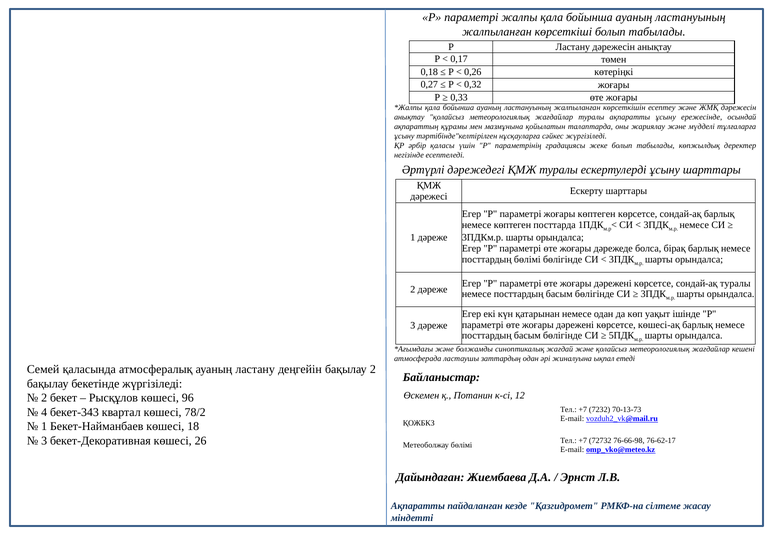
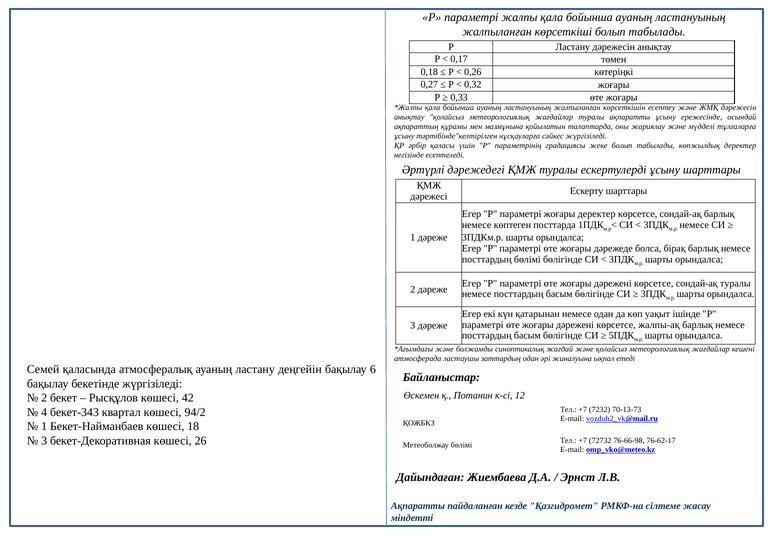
жоғары көптеген: көптеген -> деректер
көшесі-ақ: көшесі-ақ -> жалпы-ақ
бақылау 2: 2 -> 6
96: 96 -> 42
78/2: 78/2 -> 94/2
